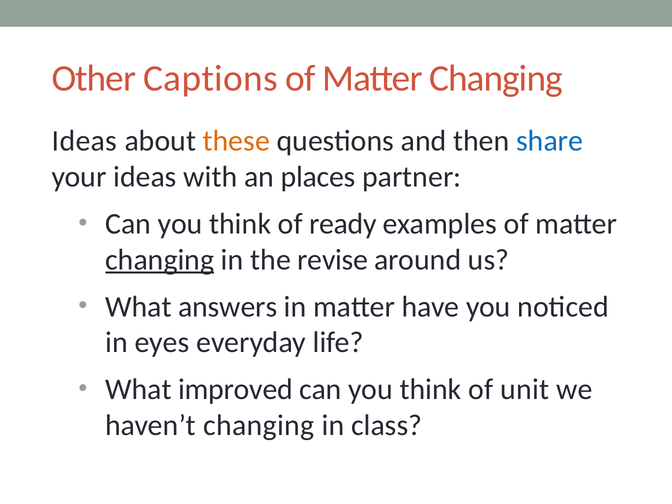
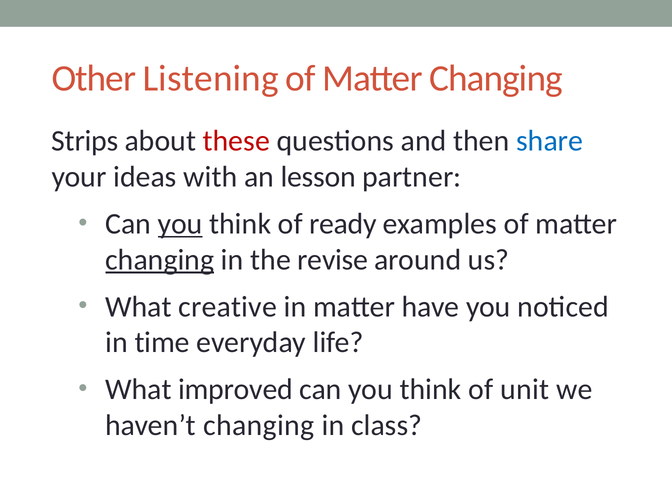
Captions: Captions -> Listening
Ideas at (85, 141): Ideas -> Strips
these colour: orange -> red
places: places -> lesson
you at (180, 224) underline: none -> present
answers: answers -> creative
eyes: eyes -> time
